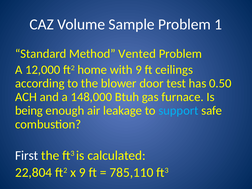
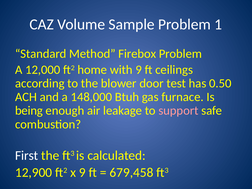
Vented: Vented -> Firebox
support colour: light blue -> pink
22,804: 22,804 -> 12,900
785,110: 785,110 -> 679,458
